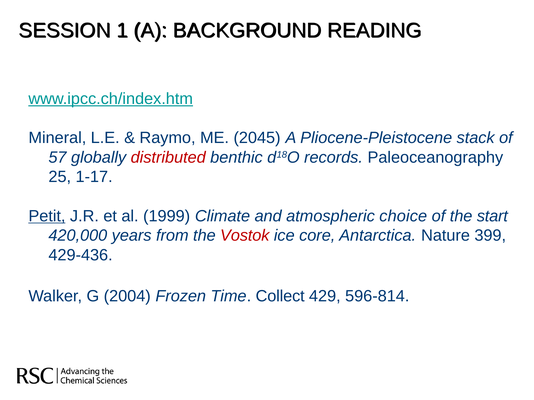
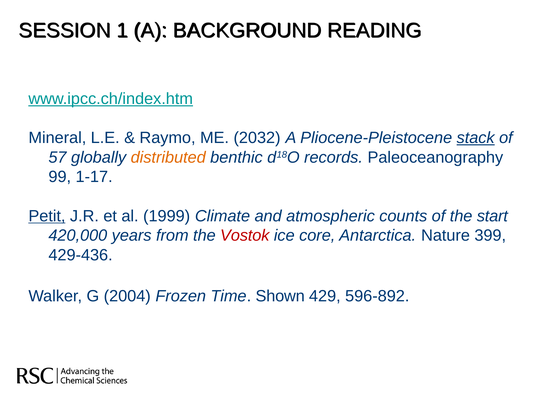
2045: 2045 -> 2032
stack underline: none -> present
distributed colour: red -> orange
25: 25 -> 99
choice: choice -> counts
Collect: Collect -> Shown
596-814: 596-814 -> 596-892
